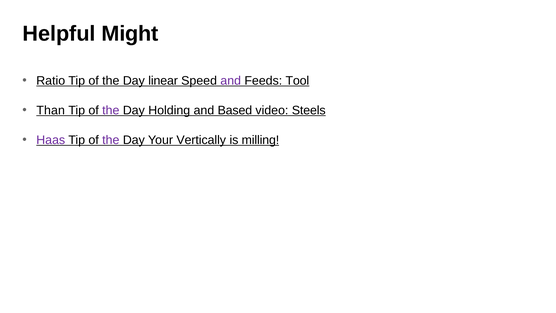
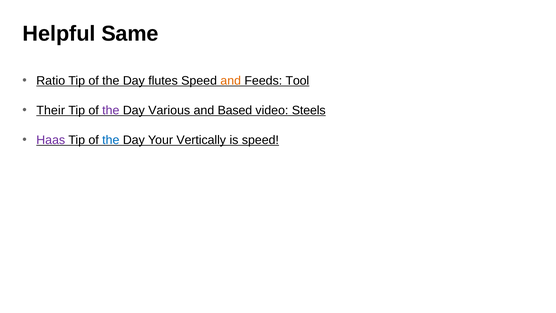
Might: Might -> Same
linear: linear -> flutes
and at (231, 81) colour: purple -> orange
Than: Than -> Their
Holding: Holding -> Various
the at (111, 140) colour: purple -> blue
is milling: milling -> speed
